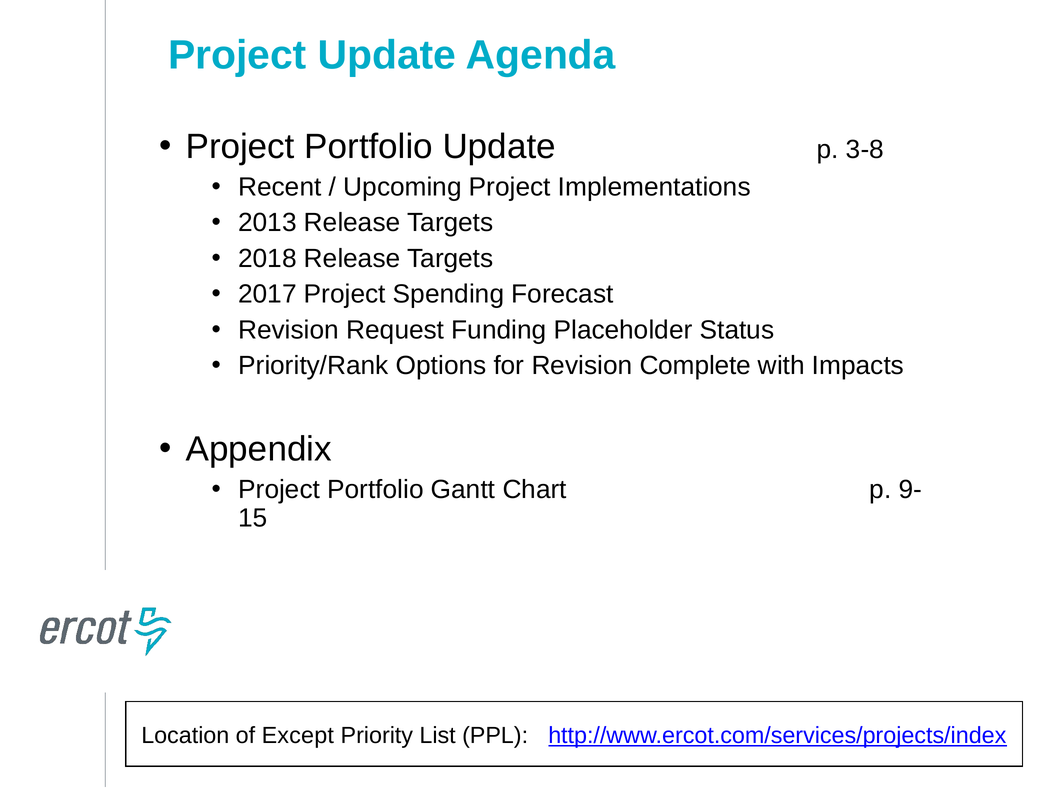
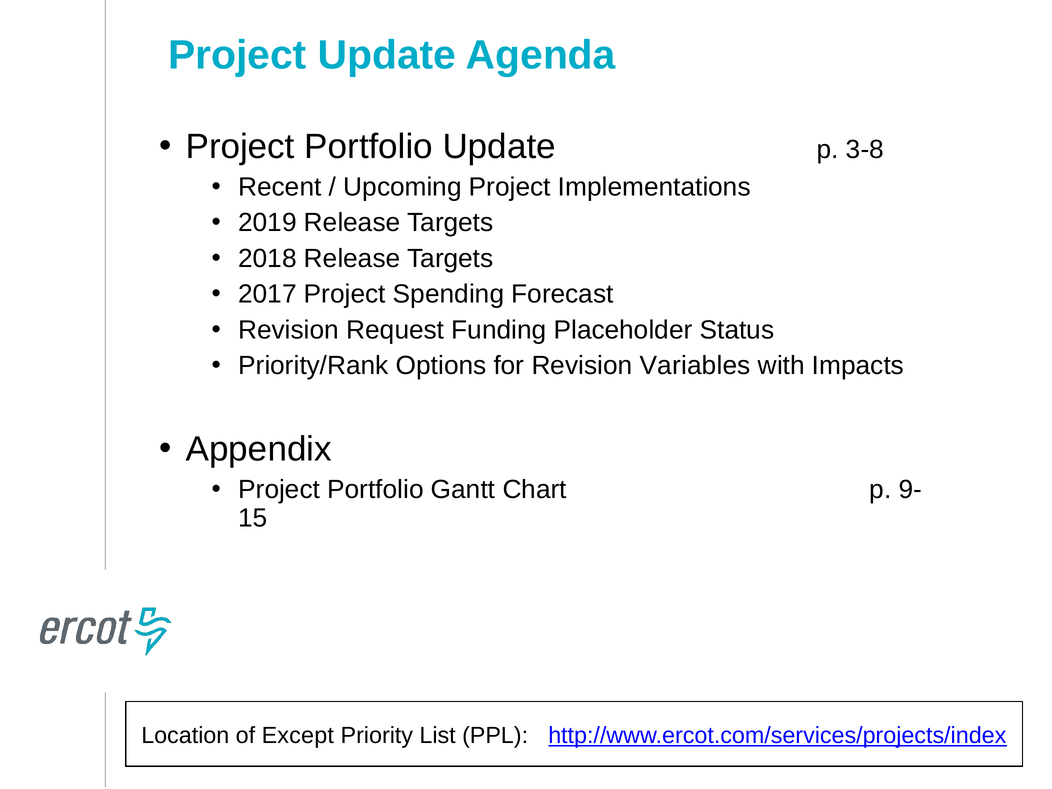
2013: 2013 -> 2019
Complete: Complete -> Variables
